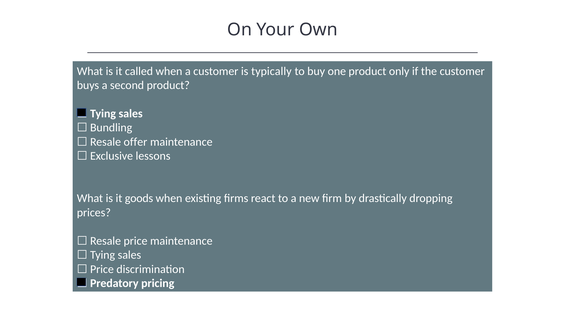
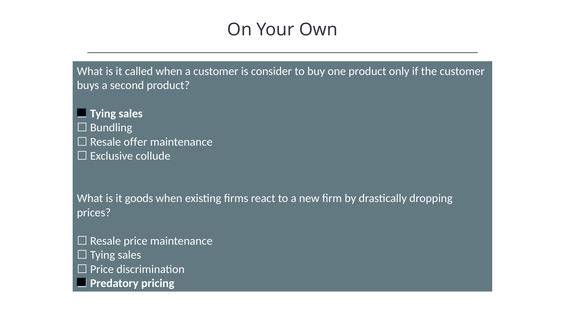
typically: typically -> consider
lessons: lessons -> collude
